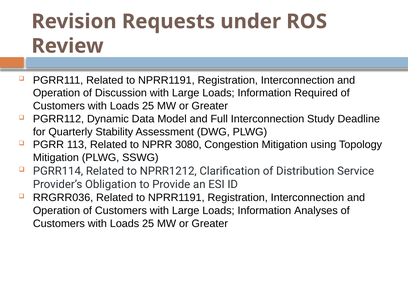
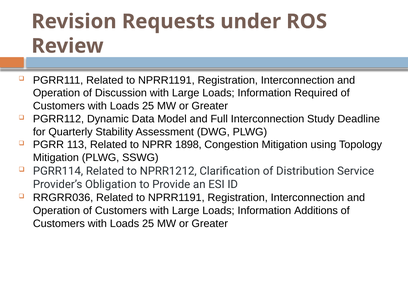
3080: 3080 -> 1898
Analyses: Analyses -> Additions
